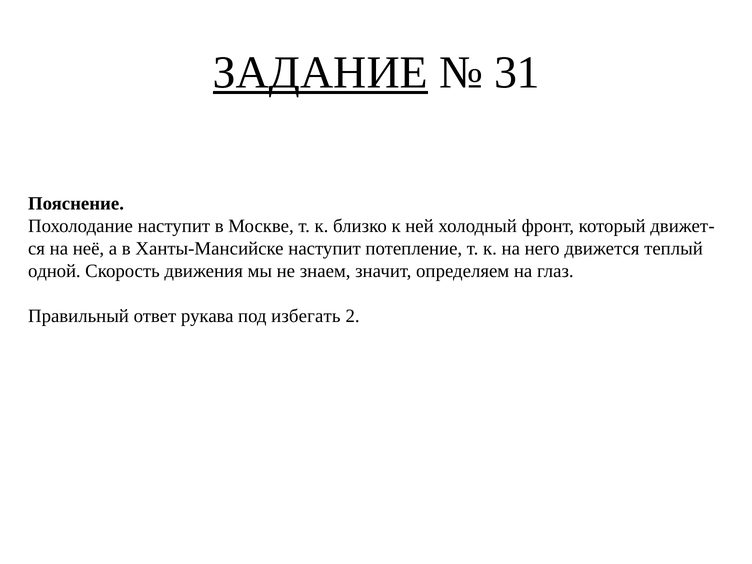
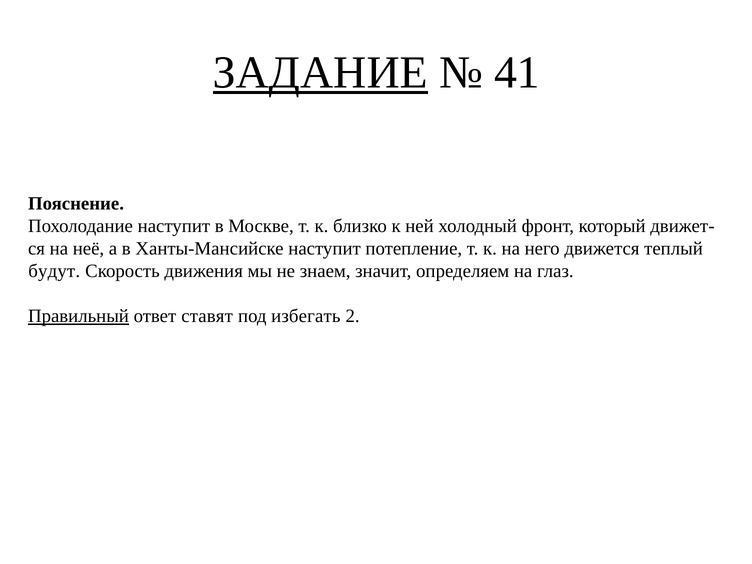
31: 31 -> 41
одной: одной -> будут
Правильный underline: none -> present
рукава: рукава -> ставят
